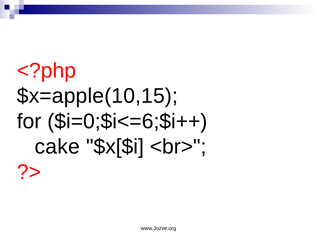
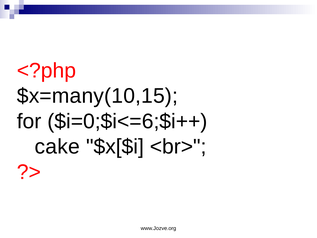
$x=apple(10,15: $x=apple(10,15 -> $x=many(10,15
